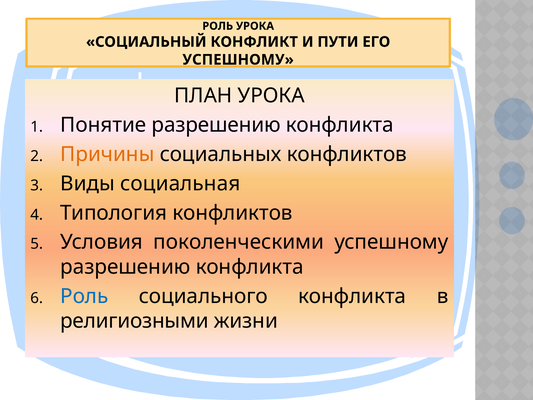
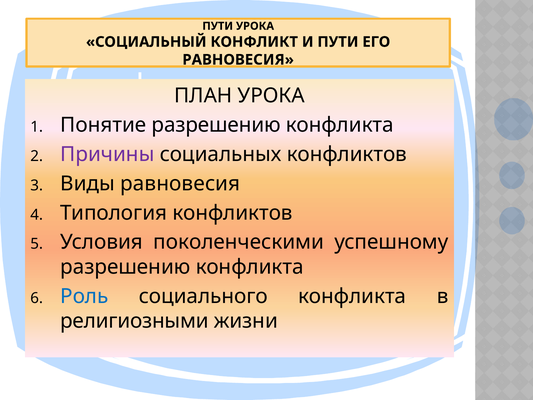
РОЛЬ at (218, 26): РОЛЬ -> ПУТИ
УСПЕШНОМУ at (238, 60): УСПЕШНОМУ -> РАВНОВЕСИЯ
Причины colour: orange -> purple
Виды социальная: социальная -> равновесия
